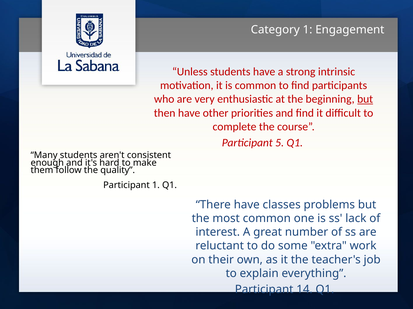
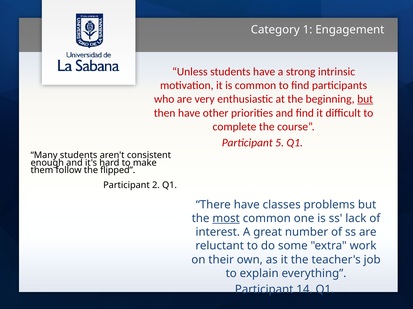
quality: quality -> flipped
Participant 1: 1 -> 2
most underline: none -> present
